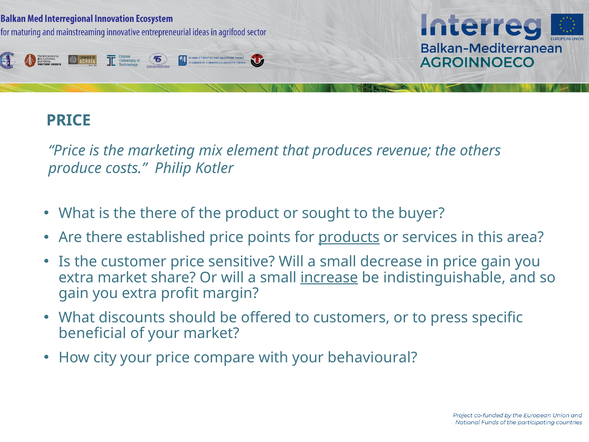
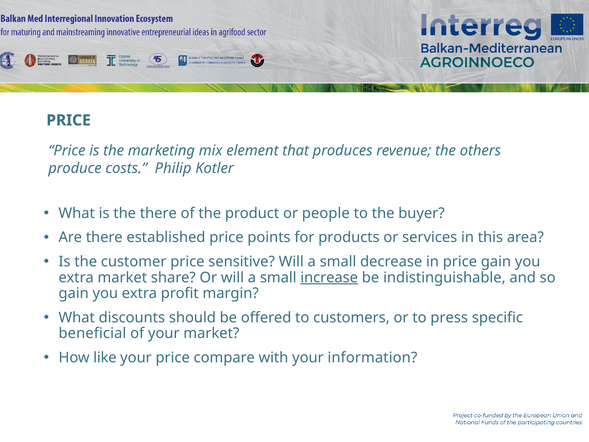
sought: sought -> people
products underline: present -> none
city: city -> like
behavioural: behavioural -> information
